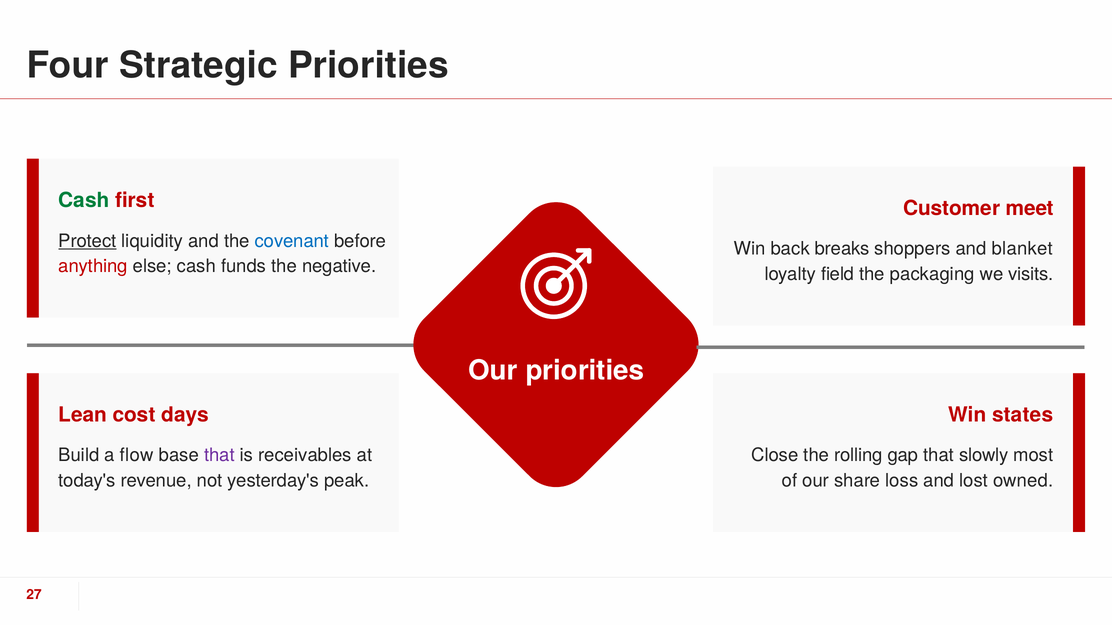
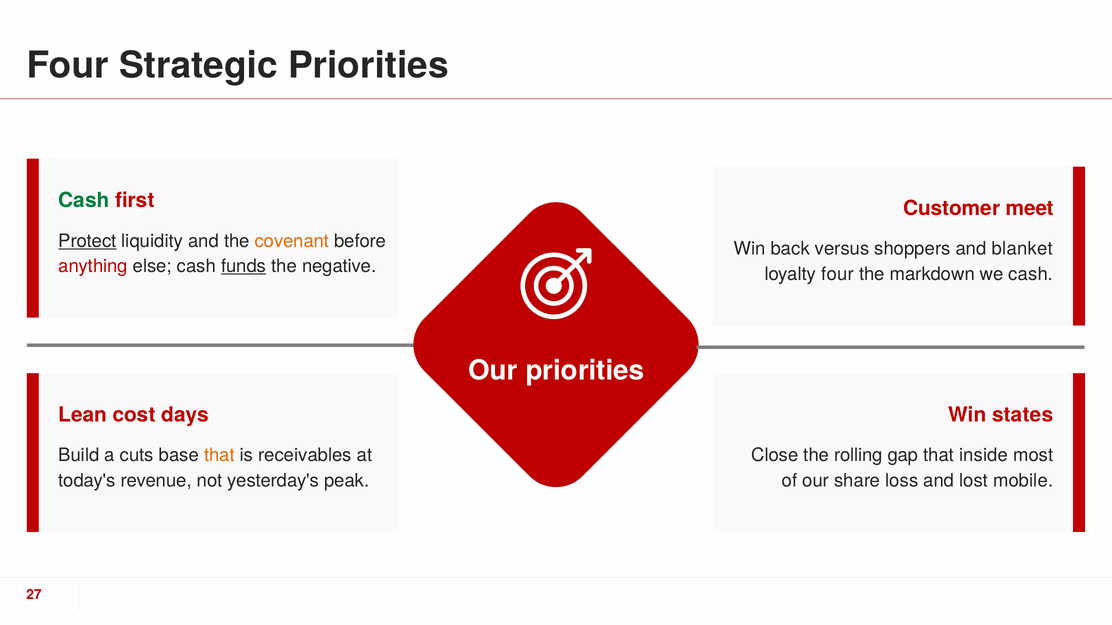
covenant colour: blue -> orange
breaks: breaks -> versus
funds underline: none -> present
loyalty field: field -> four
packaging: packaging -> markdown
we visits: visits -> cash
flow: flow -> cuts
that at (219, 456) colour: purple -> orange
slowly: slowly -> inside
owned: owned -> mobile
